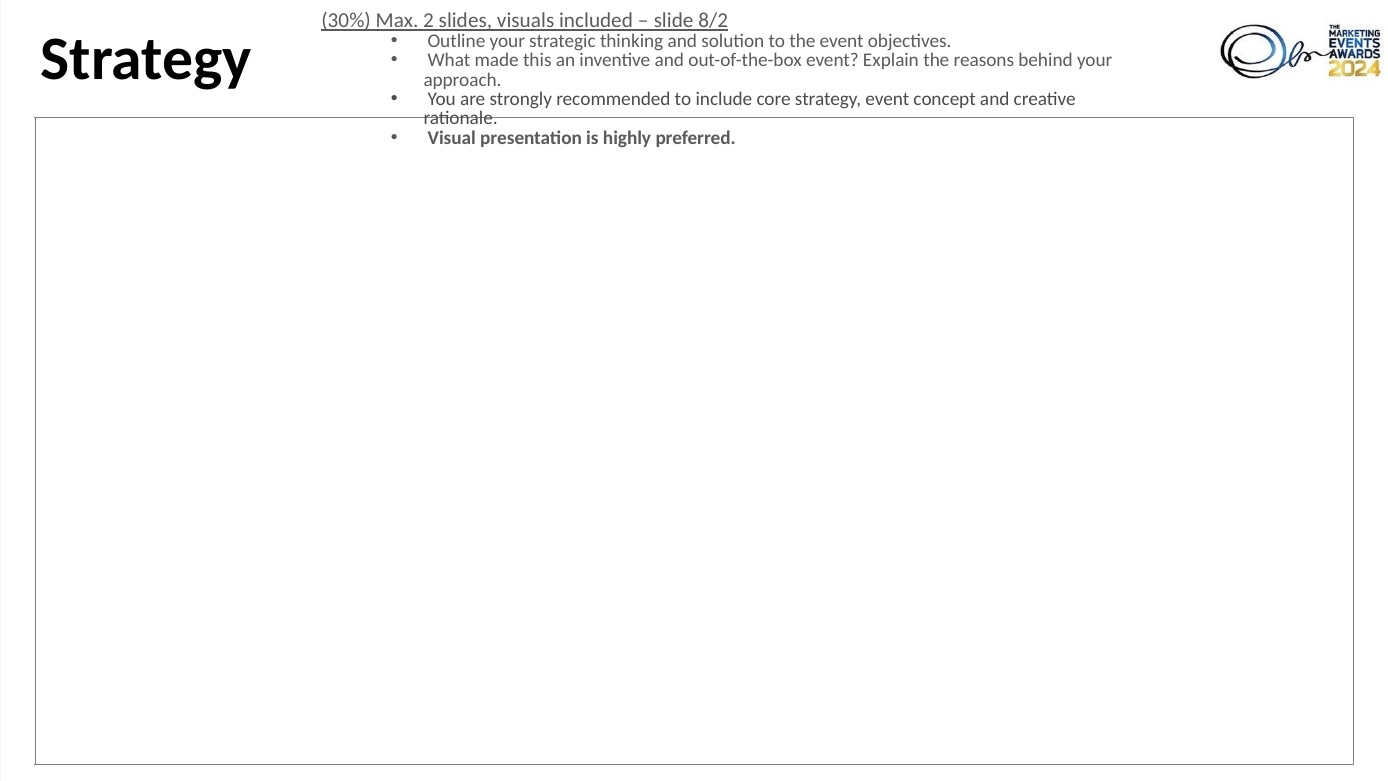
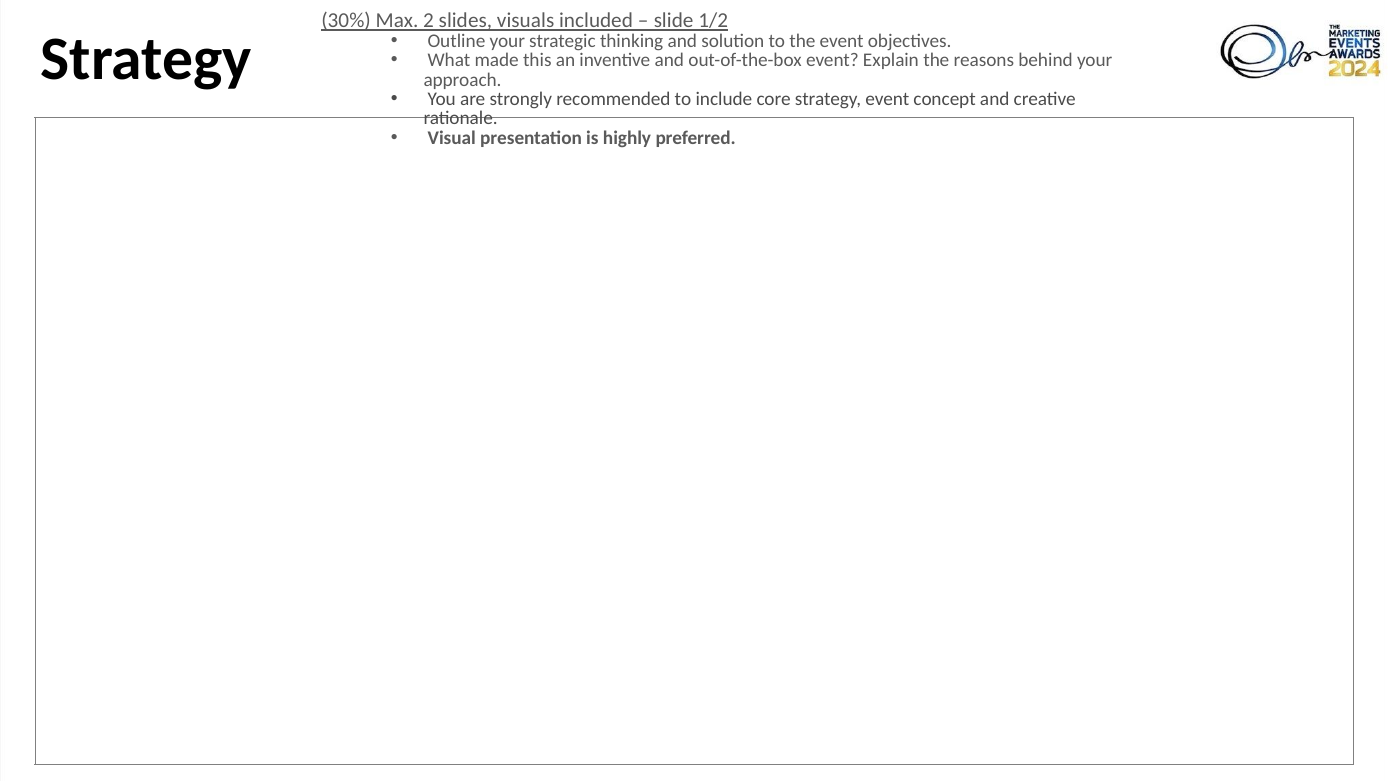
8/2: 8/2 -> 1/2
